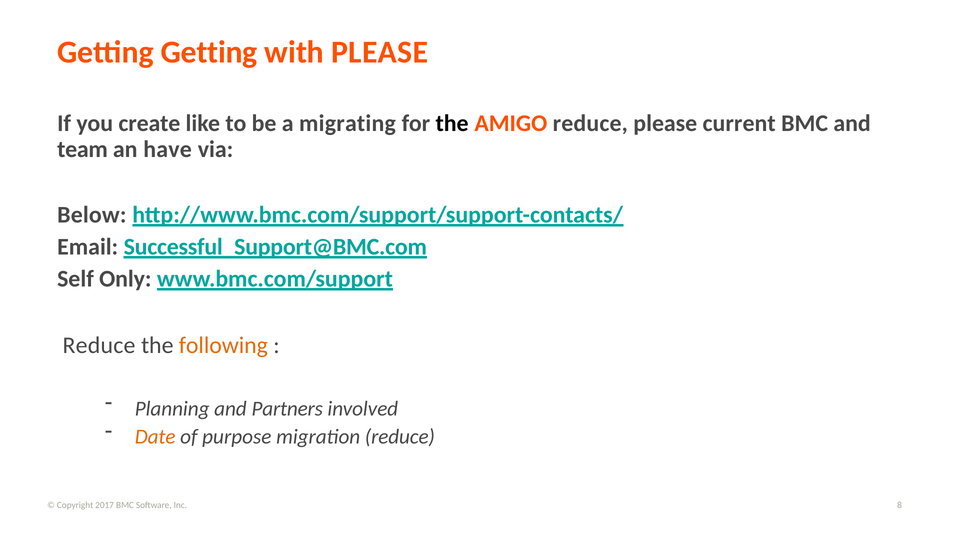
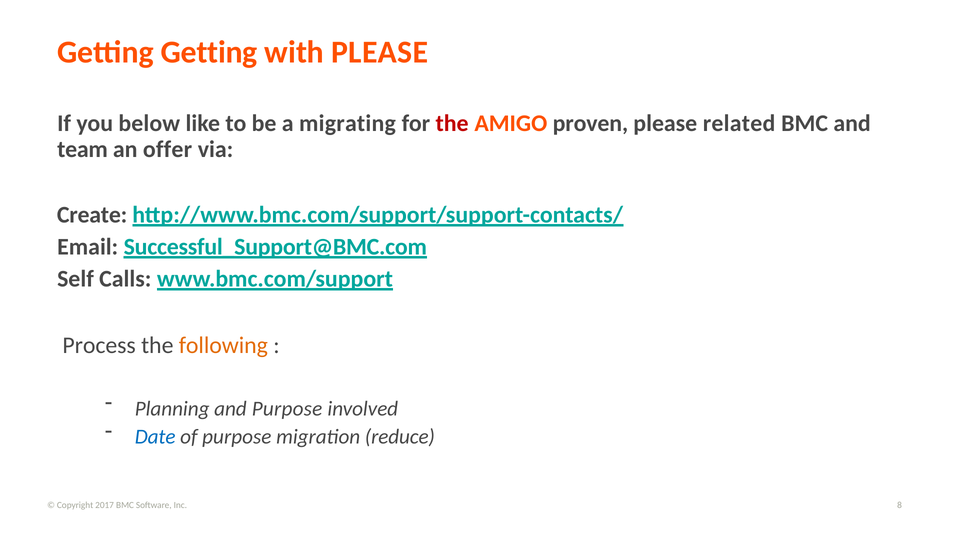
create: create -> below
the at (452, 123) colour: black -> red
AMIGO reduce: reduce -> proven
current: current -> related
have: have -> offer
Below: Below -> Create
Only: Only -> Calls
Reduce at (99, 345): Reduce -> Process
and Partners: Partners -> Purpose
Date colour: orange -> blue
